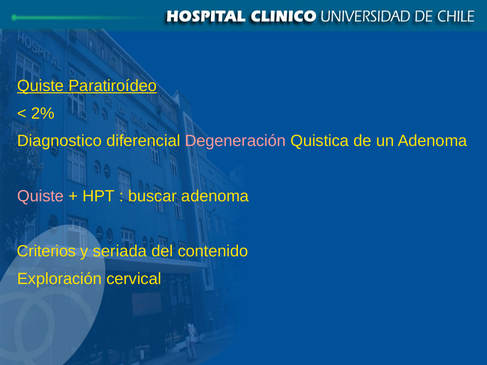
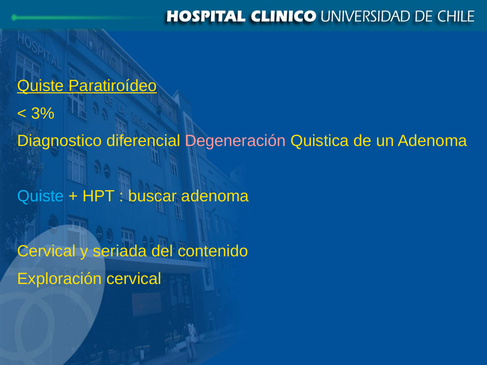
2%: 2% -> 3%
Quiste at (41, 196) colour: pink -> light blue
Criterios at (47, 251): Criterios -> Cervical
